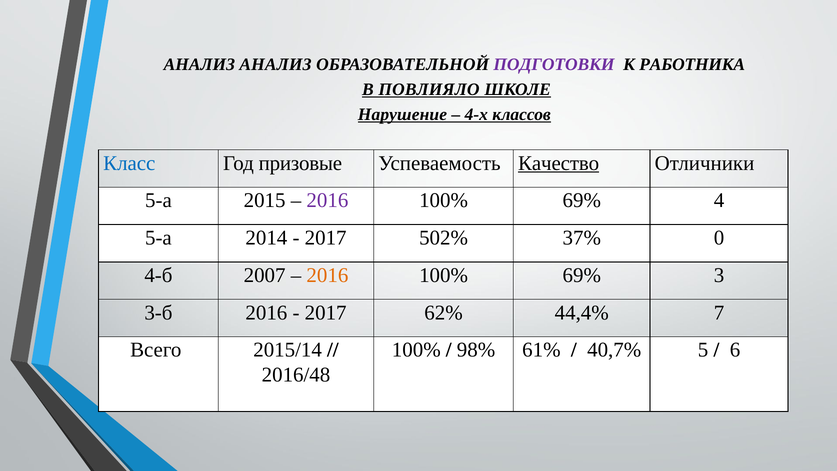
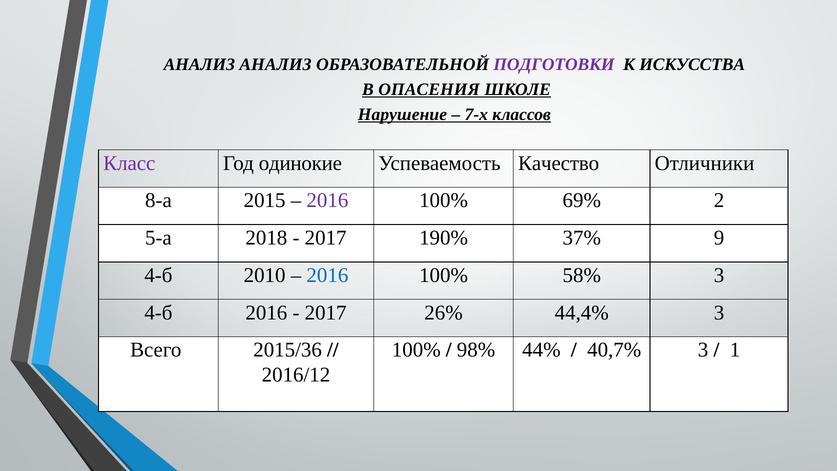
РАБОТНИКА: РАБОТНИКА -> ИСКУССТВА
ПОВЛИЯЛО: ПОВЛИЯЛО -> ОПАСЕНИЯ
4-х: 4-х -> 7-х
Класс colour: blue -> purple
призовые: призовые -> одинокие
Качество underline: present -> none
5-а at (158, 200): 5-а -> 8-а
4: 4 -> 2
2014: 2014 -> 2018
502%: 502% -> 190%
0: 0 -> 9
2007: 2007 -> 2010
2016 at (327, 275) colour: orange -> blue
69% at (582, 275): 69% -> 58%
3-б at (158, 313): 3-б -> 4-б
62%: 62% -> 26%
44,4% 7: 7 -> 3
2015/14: 2015/14 -> 2015/36
61%: 61% -> 44%
40,7% 5: 5 -> 3
6: 6 -> 1
2016/48: 2016/48 -> 2016/12
